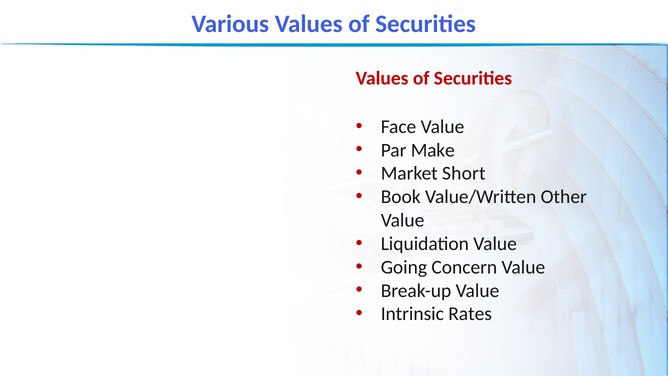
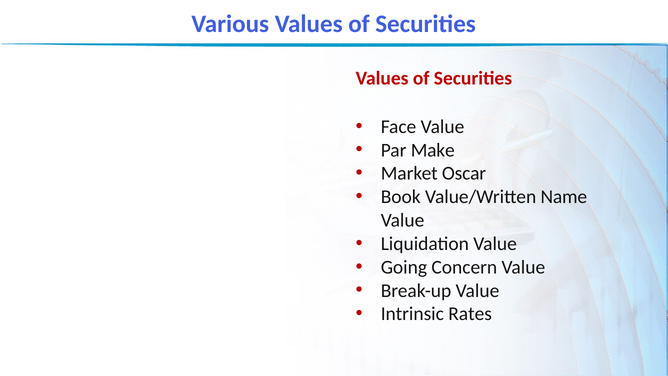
Short: Short -> Oscar
Other: Other -> Name
